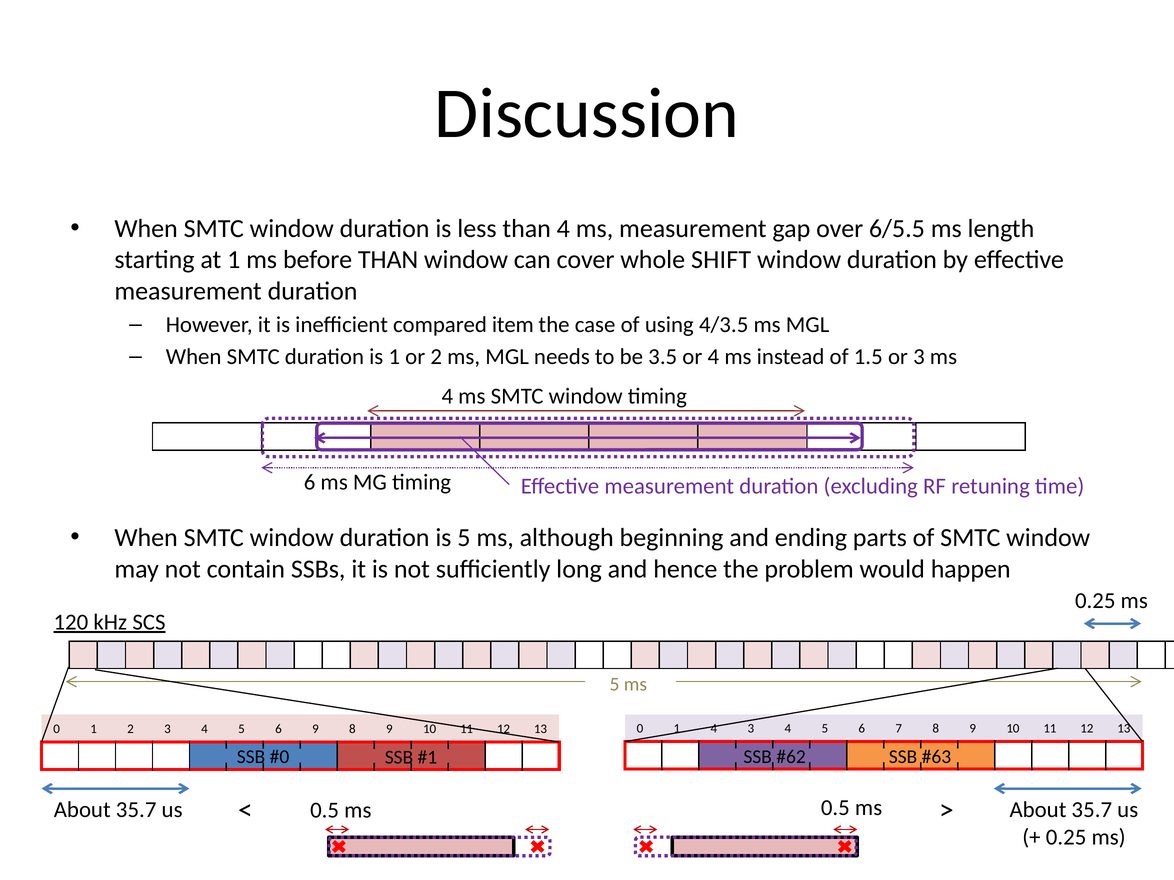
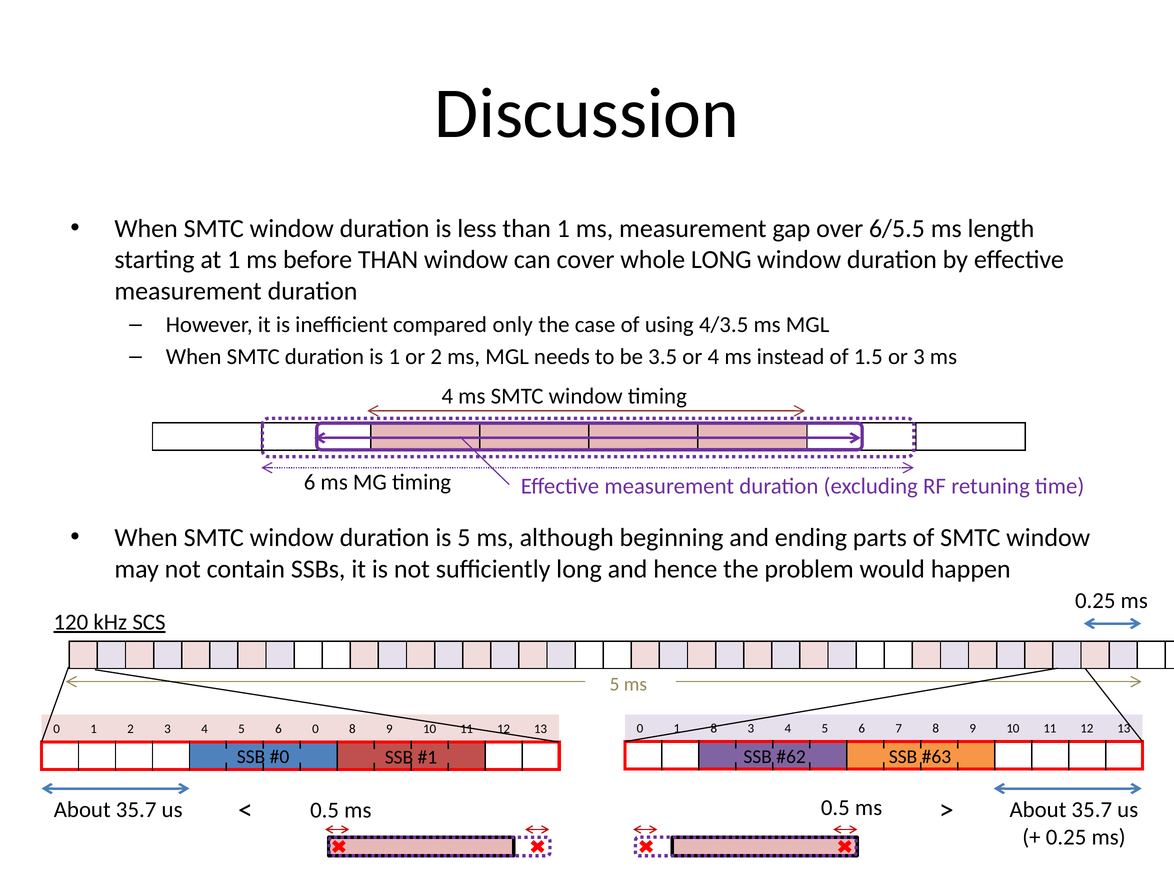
than 4: 4 -> 1
whole SHIFT: SHIFT -> LONG
item: item -> only
1 4: 4 -> 8
6 9: 9 -> 0
